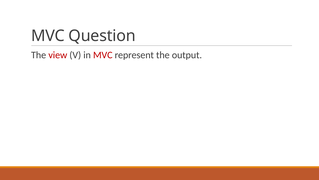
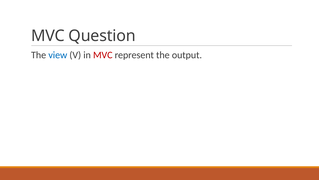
view colour: red -> blue
